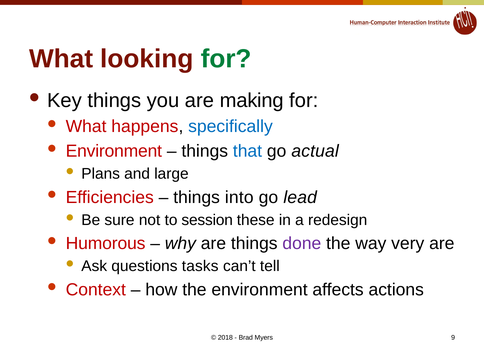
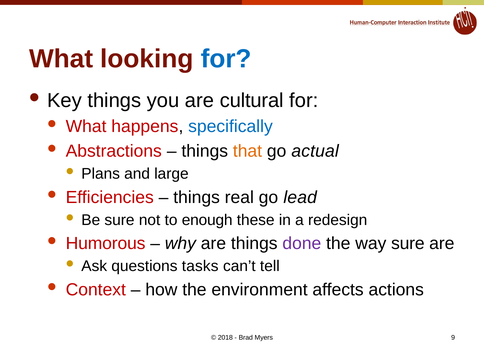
for at (226, 59) colour: green -> blue
making: making -> cultural
Environment at (114, 151): Environment -> Abstractions
that colour: blue -> orange
into: into -> real
session: session -> enough
way very: very -> sure
